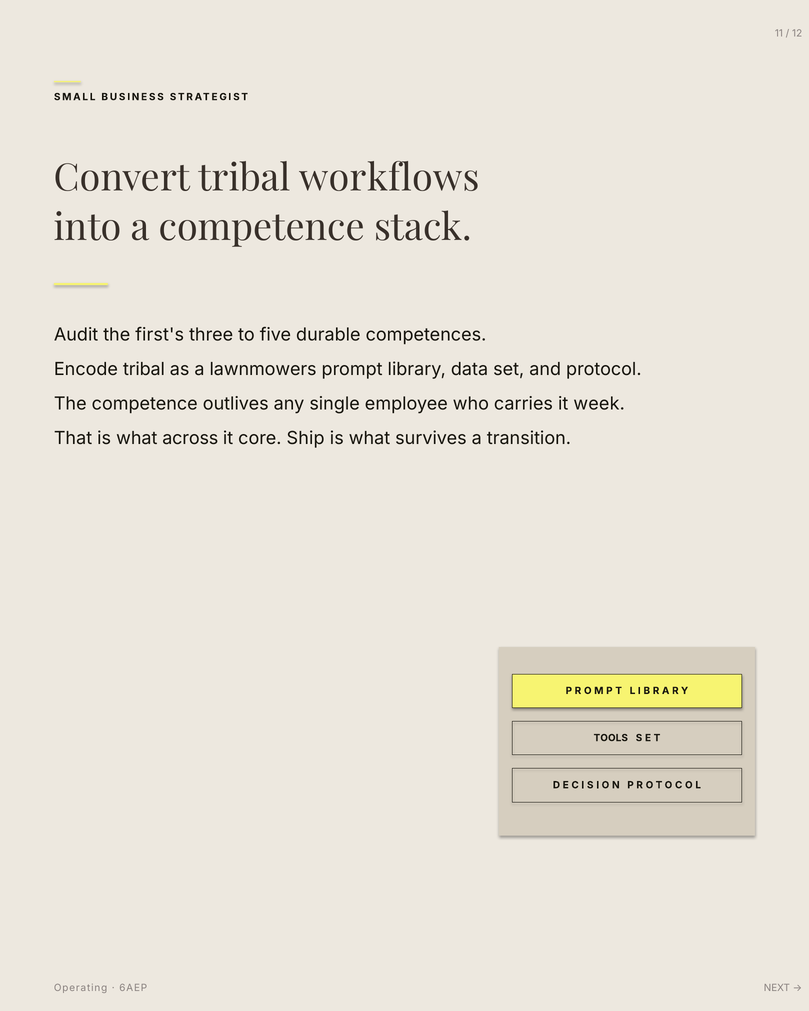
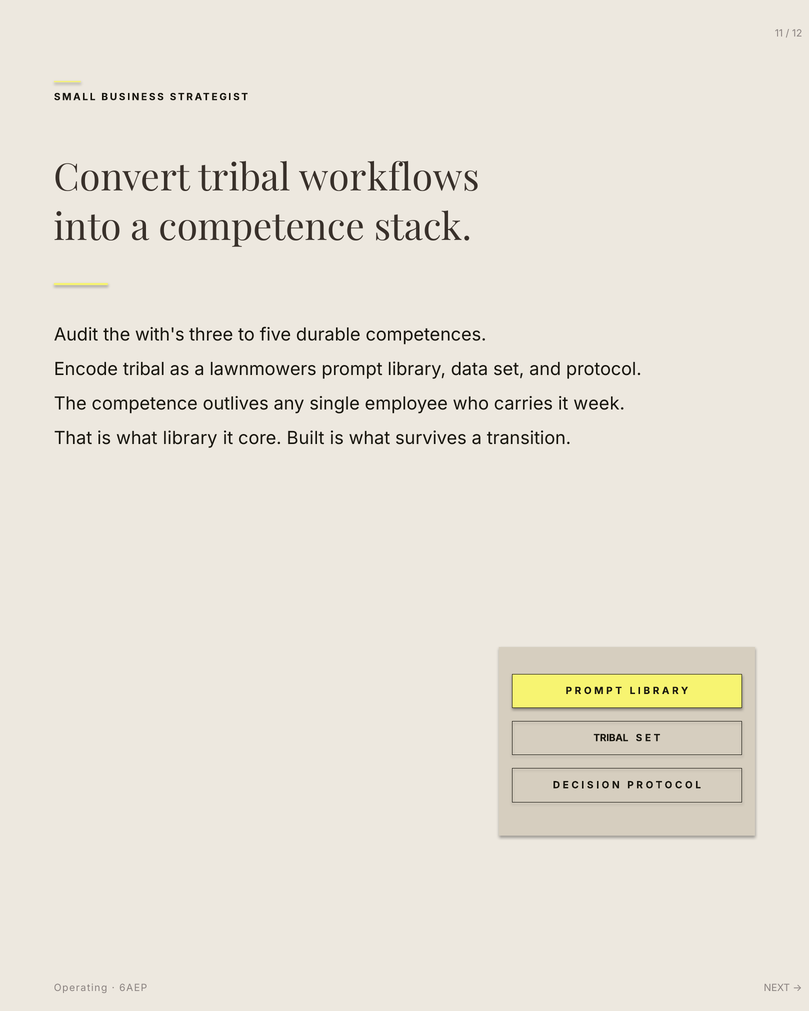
first's: first's -> with's
what across: across -> library
Ship: Ship -> Built
TOOLS at (611, 738): TOOLS -> TRIBAL
